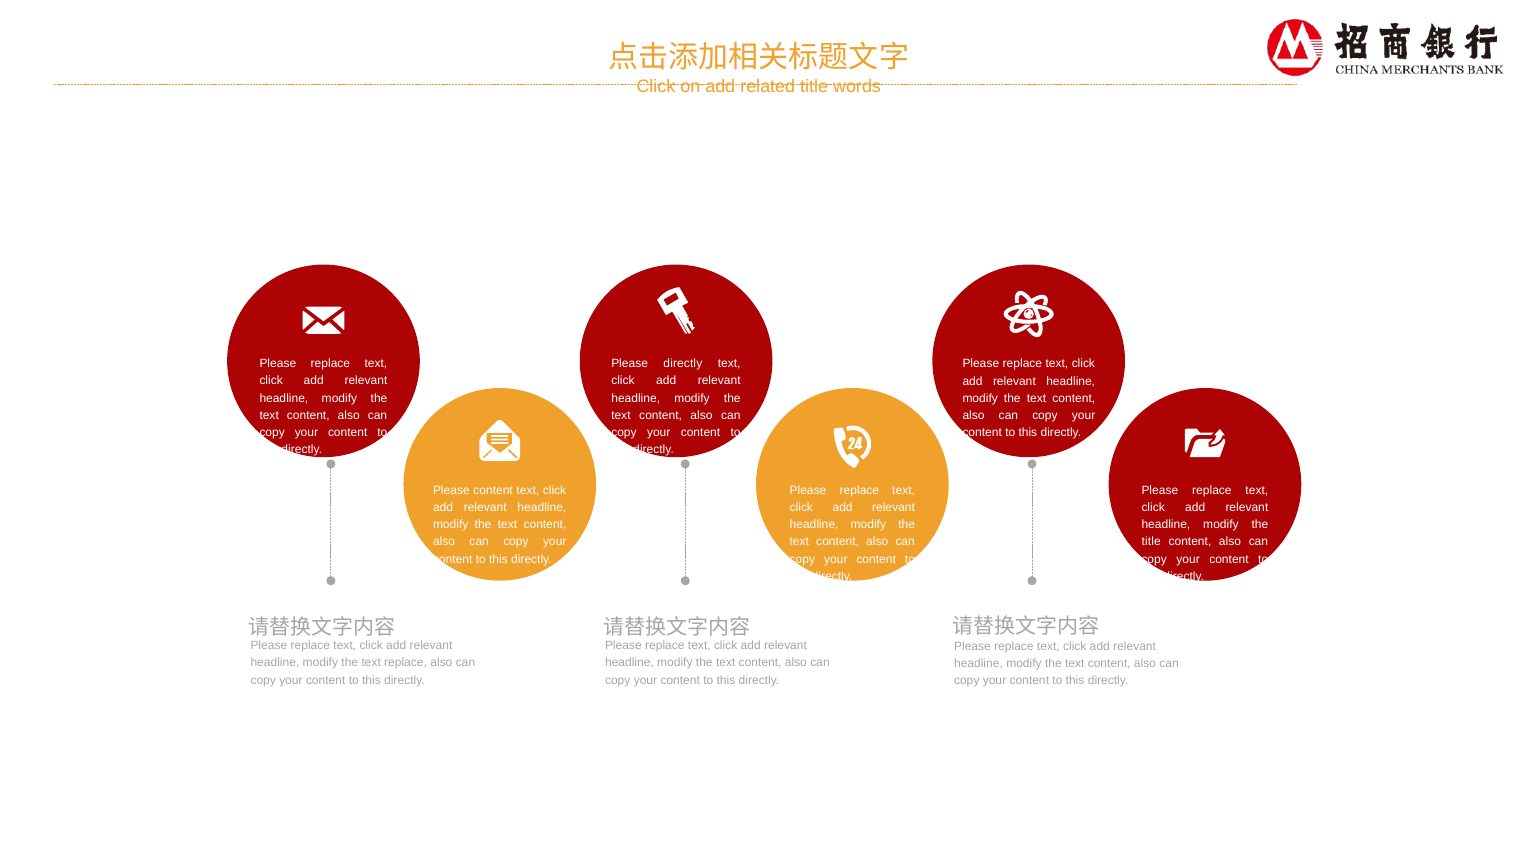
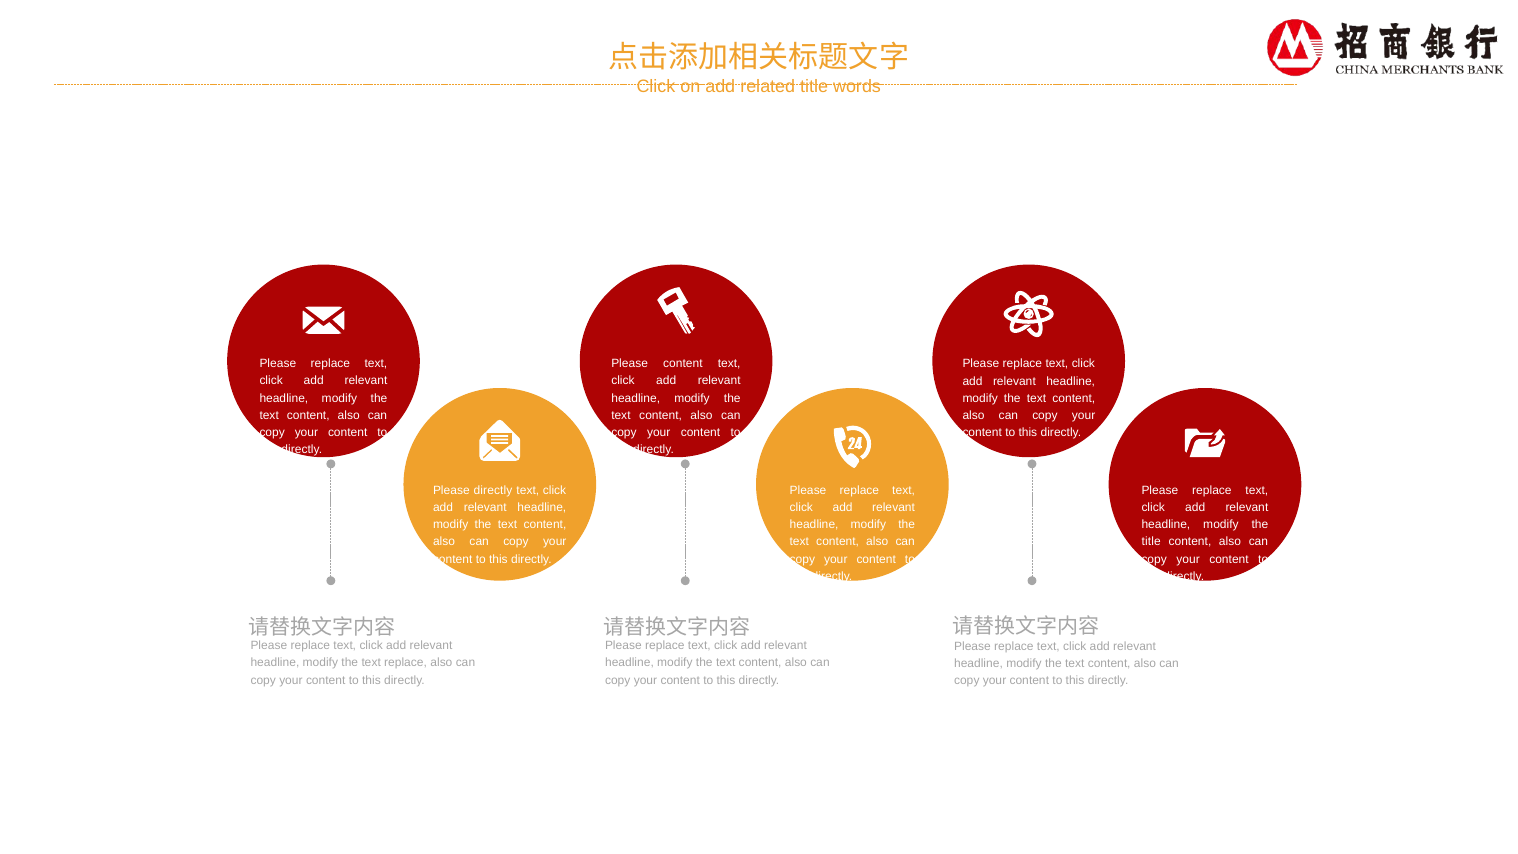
Please directly: directly -> content
Please content: content -> directly
